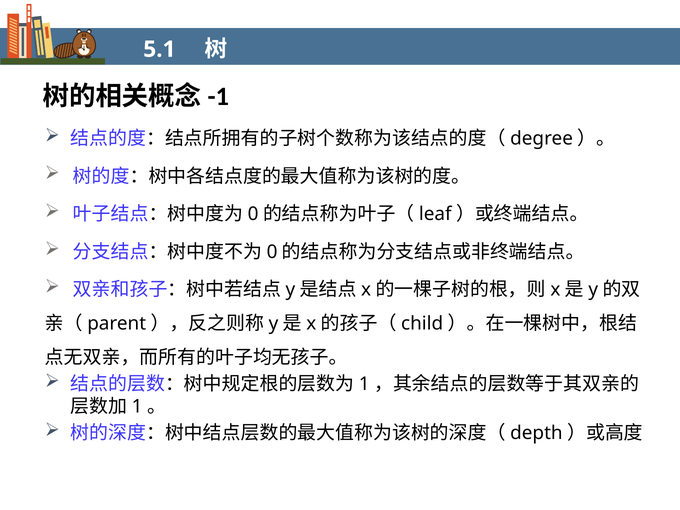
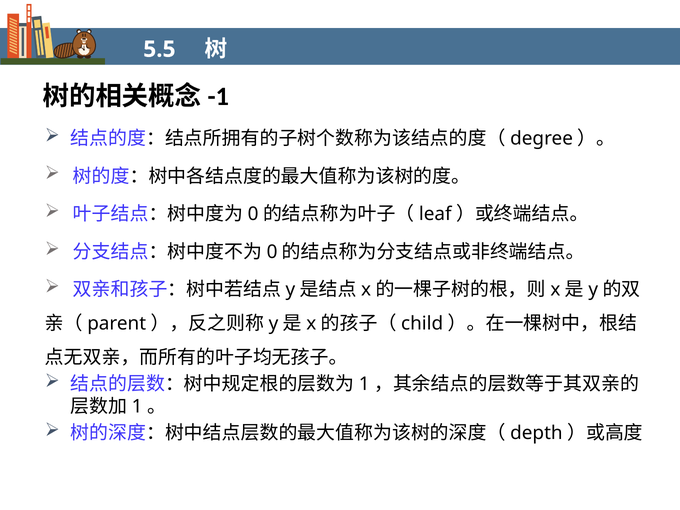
5.1: 5.1 -> 5.5
